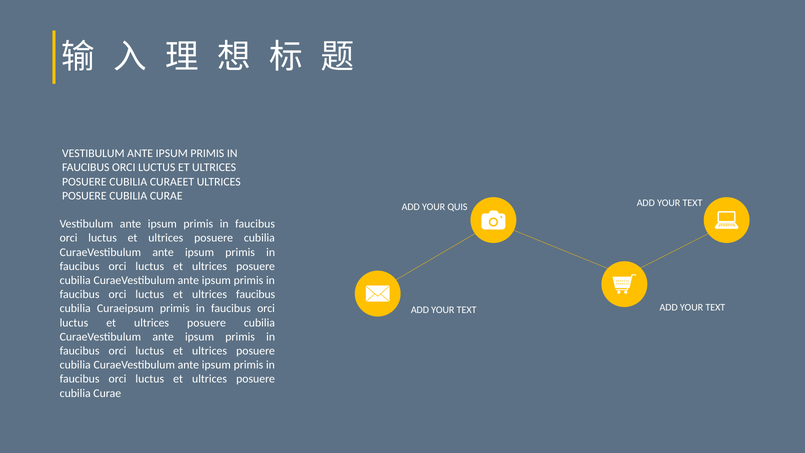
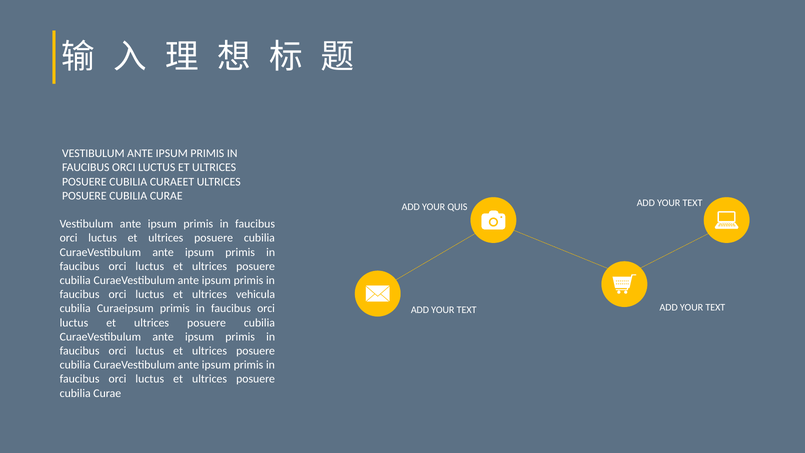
ultrices faucibus: faucibus -> vehicula
